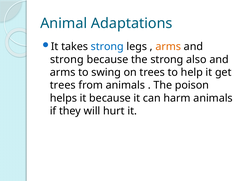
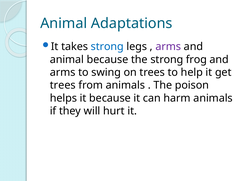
arms at (168, 47) colour: orange -> purple
strong at (67, 59): strong -> animal
also: also -> frog
